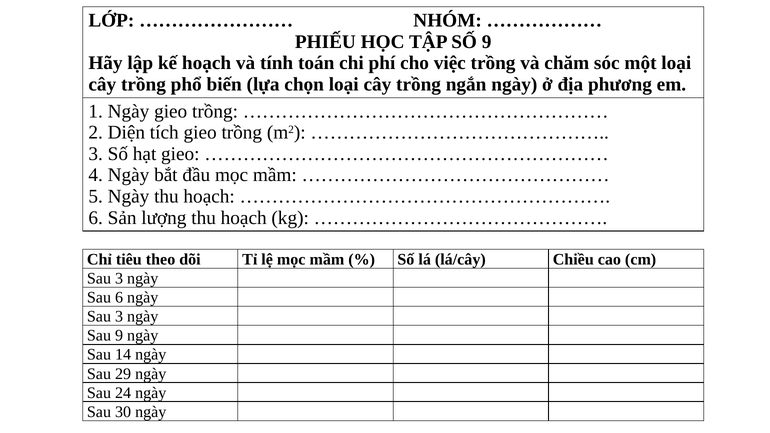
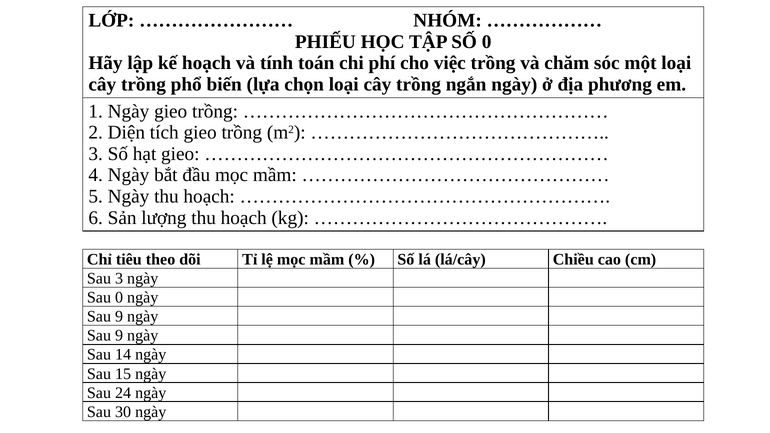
SỐ 9: 9 -> 0
Sau 6: 6 -> 0
3 at (119, 317): 3 -> 9
29: 29 -> 15
